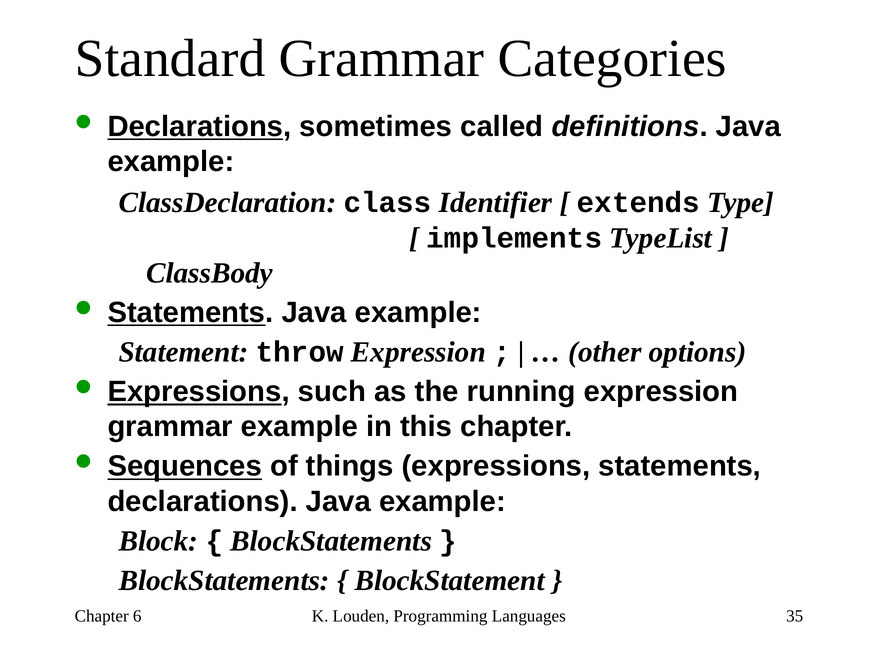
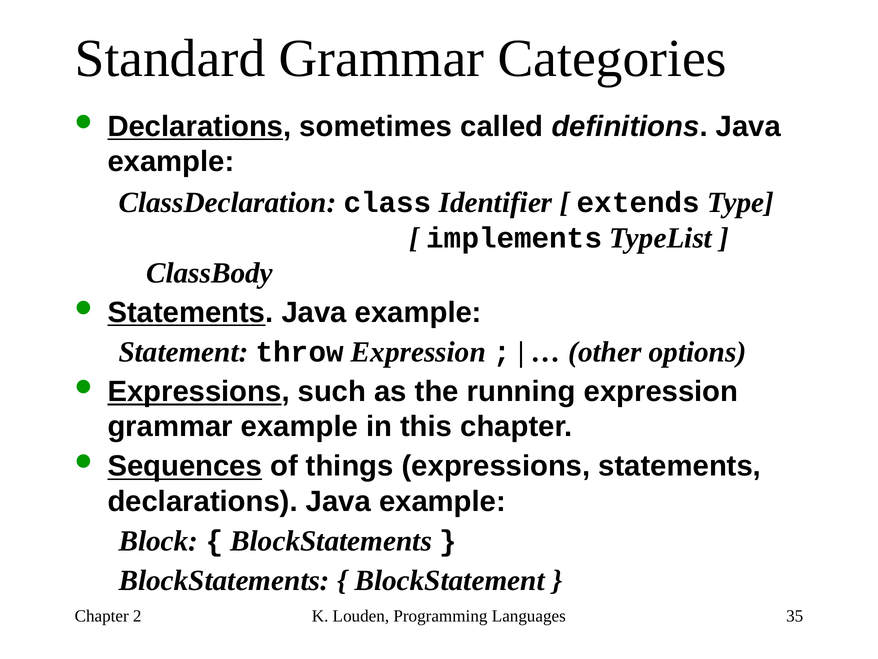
6: 6 -> 2
